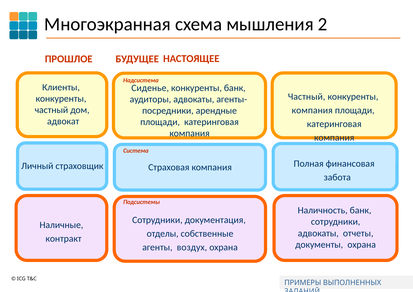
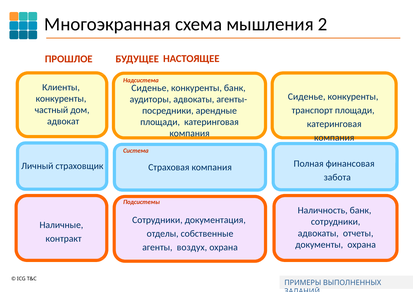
Частный at (307, 97): Частный -> Сиденье
компания at (312, 110): компания -> транспорт
